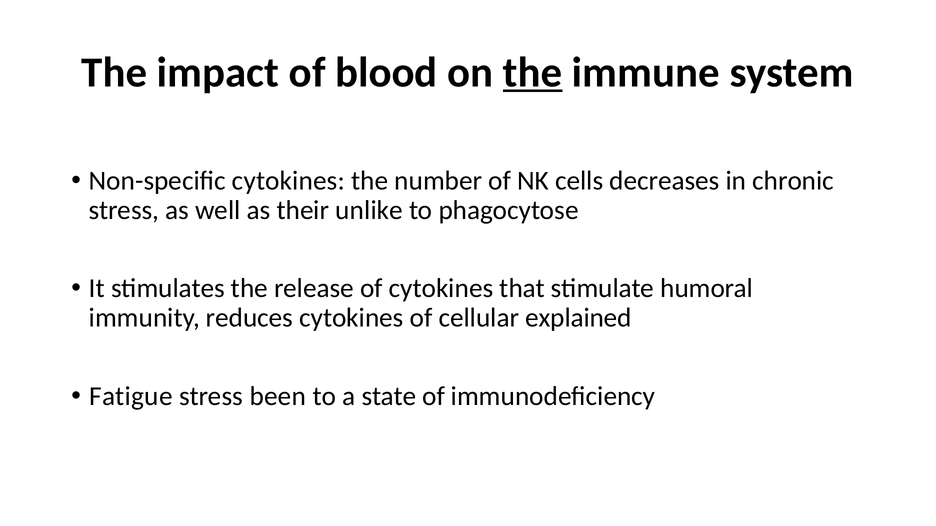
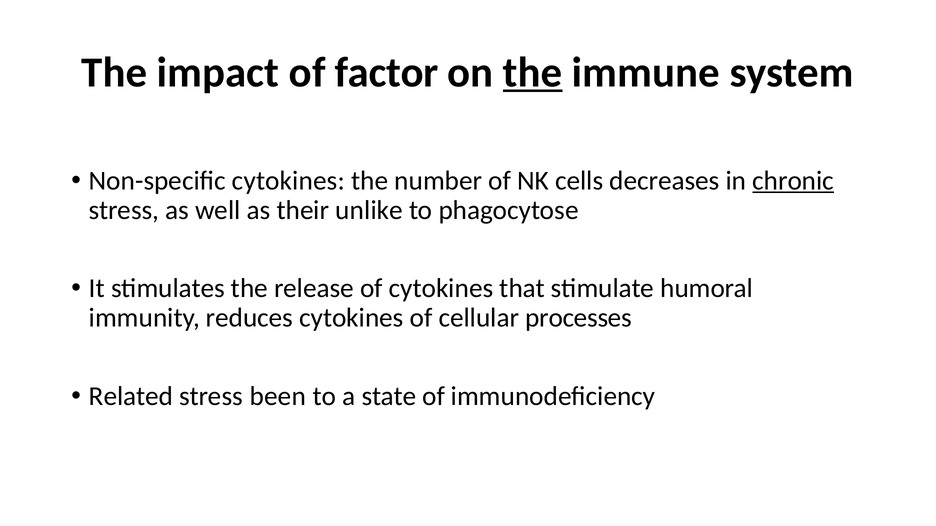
blood: blood -> factor
chronic underline: none -> present
explained: explained -> processes
Fatigue: Fatigue -> Related
